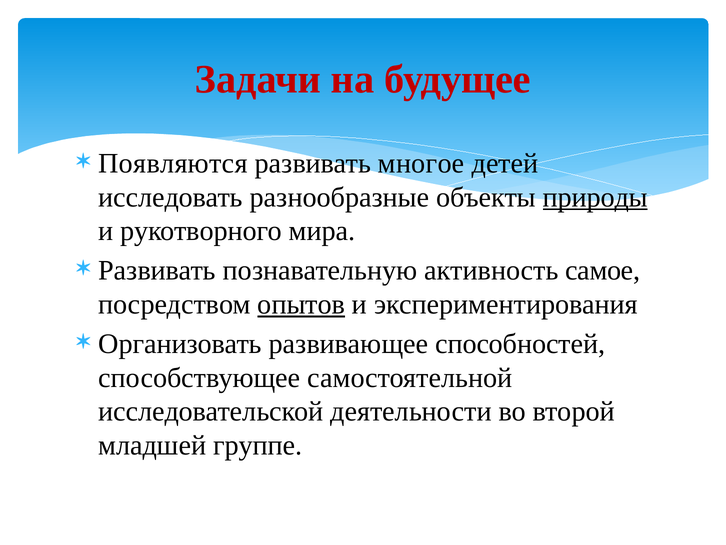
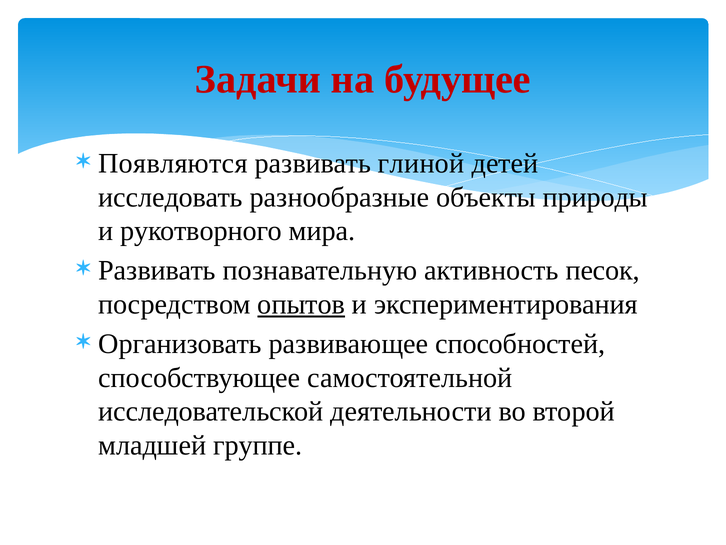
многое: многое -> глиной
природы underline: present -> none
самое: самое -> песок
